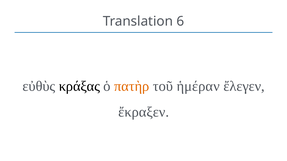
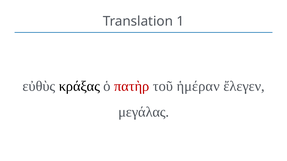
6: 6 -> 1
πατὴρ colour: orange -> red
ἔκραξεν: ἔκραξεν -> μεγάλας
